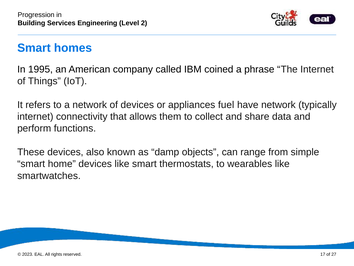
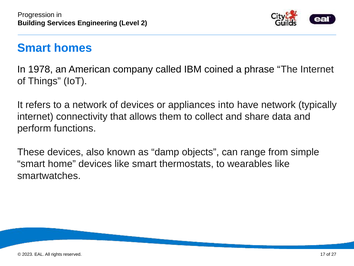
1995: 1995 -> 1978
fuel: fuel -> into
